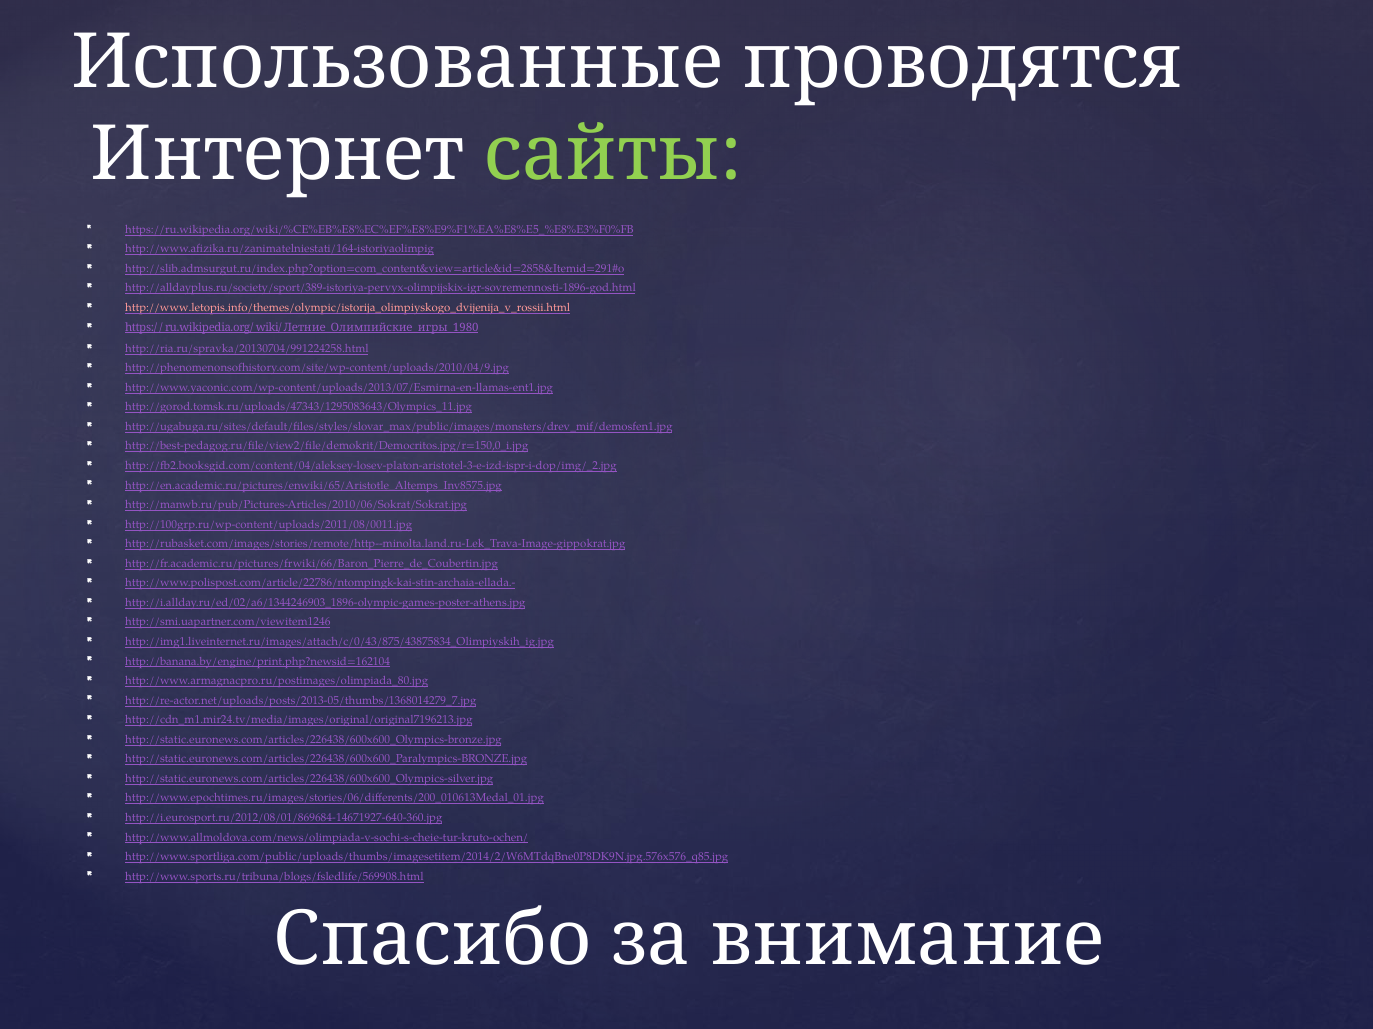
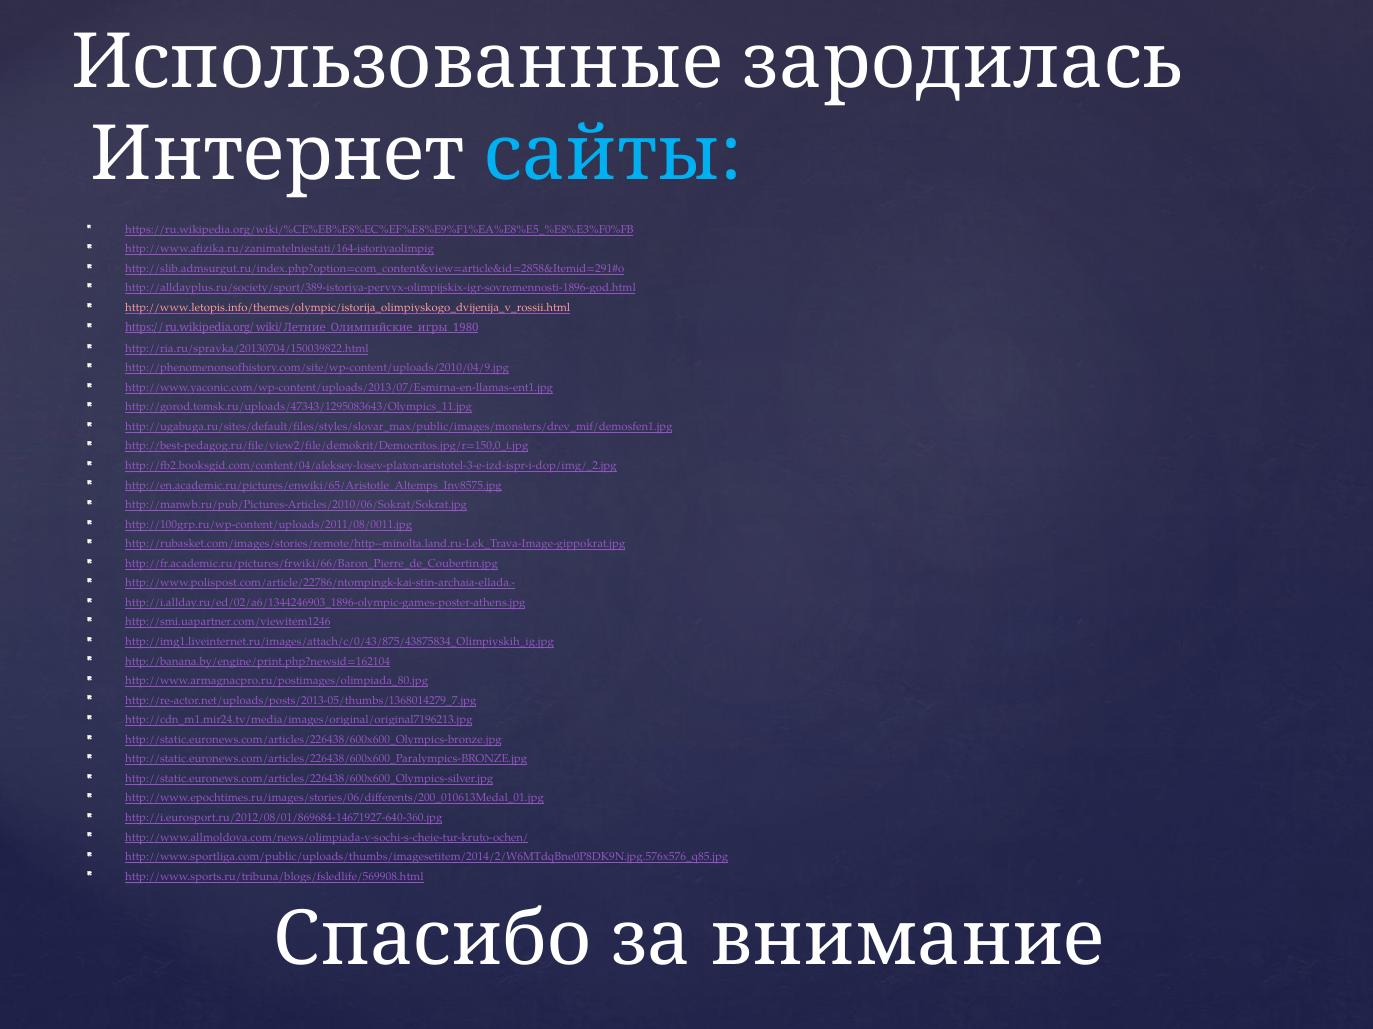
проводятся: проводятся -> зародилась
сайты colour: light green -> light blue
http://ria.ru/spravka/20130704/991224258.html: http://ria.ru/spravka/20130704/991224258.html -> http://ria.ru/spravka/20130704/150039822.html
